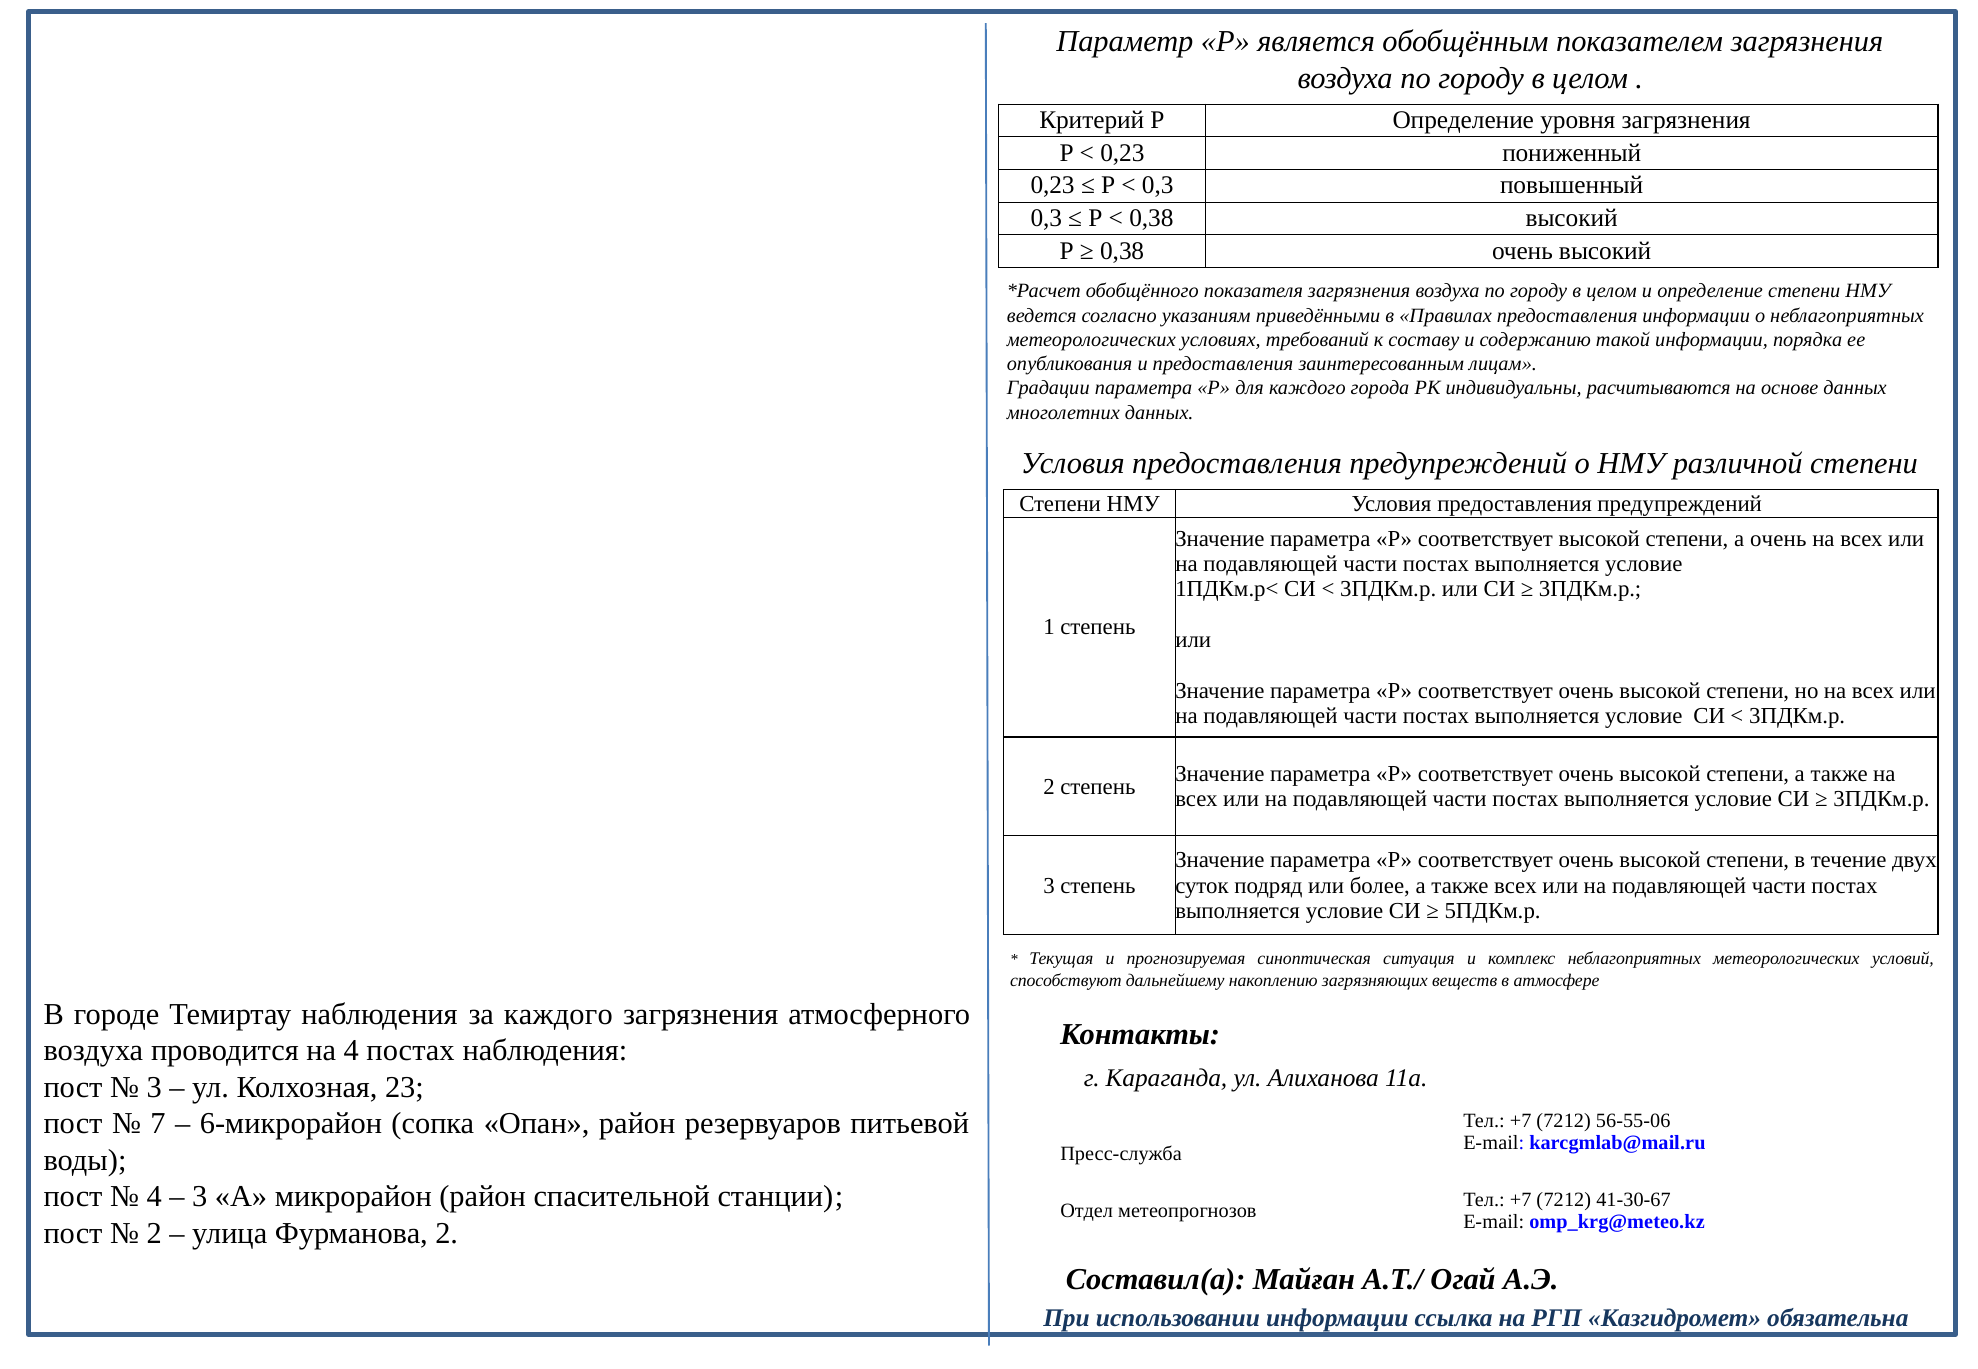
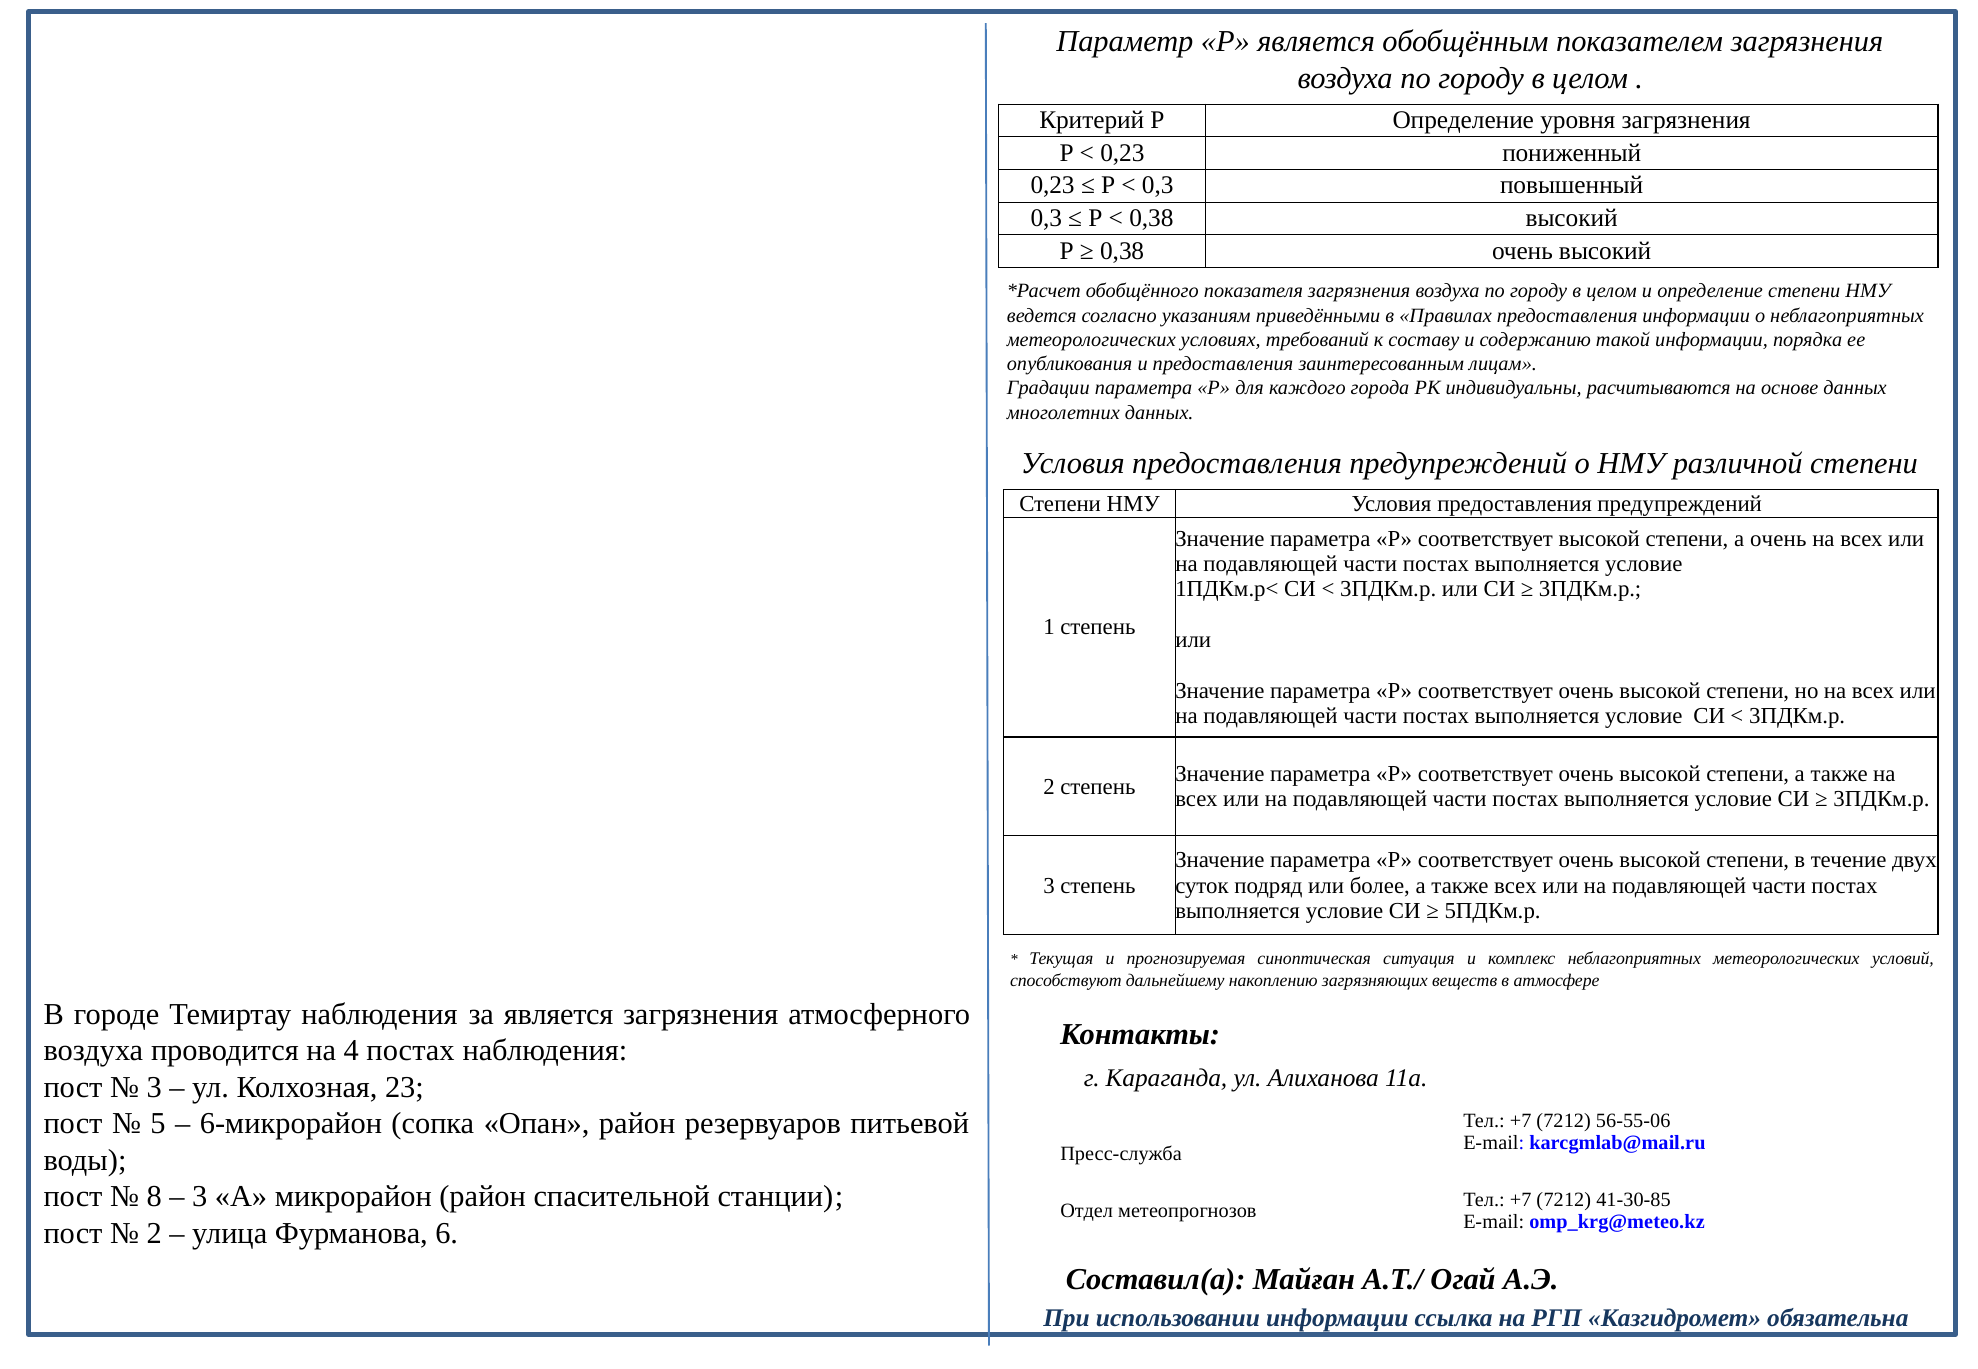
за каждого: каждого -> является
7: 7 -> 5
4 at (154, 1197): 4 -> 8
41-30-67: 41-30-67 -> 41-30-85
Фурманова 2: 2 -> 6
